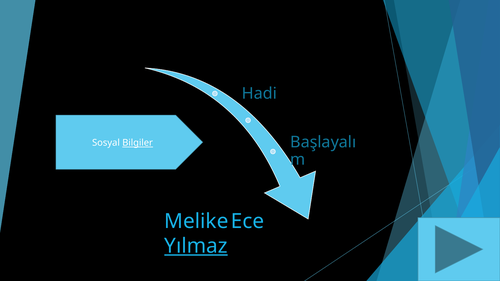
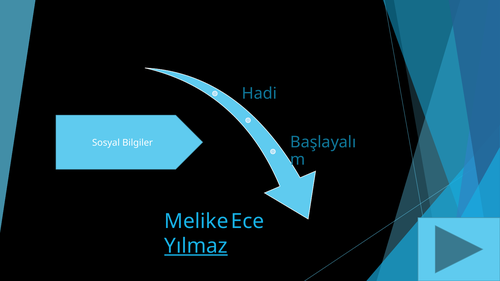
Bilgiler underline: present -> none
